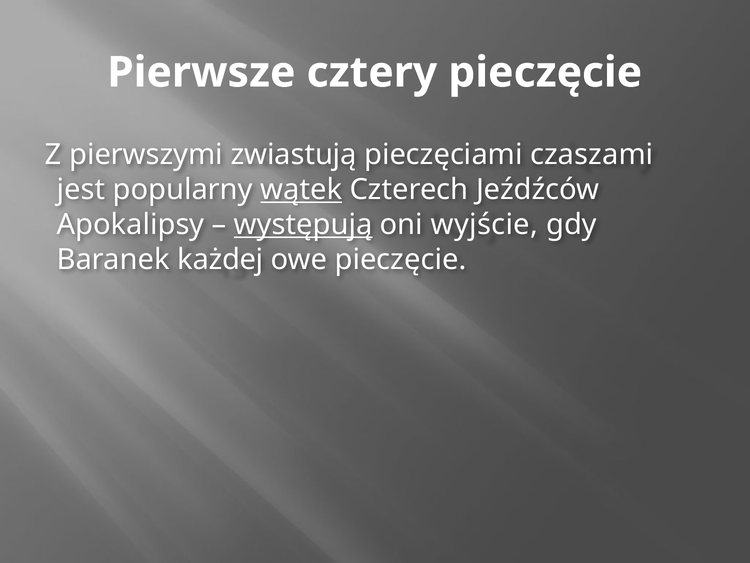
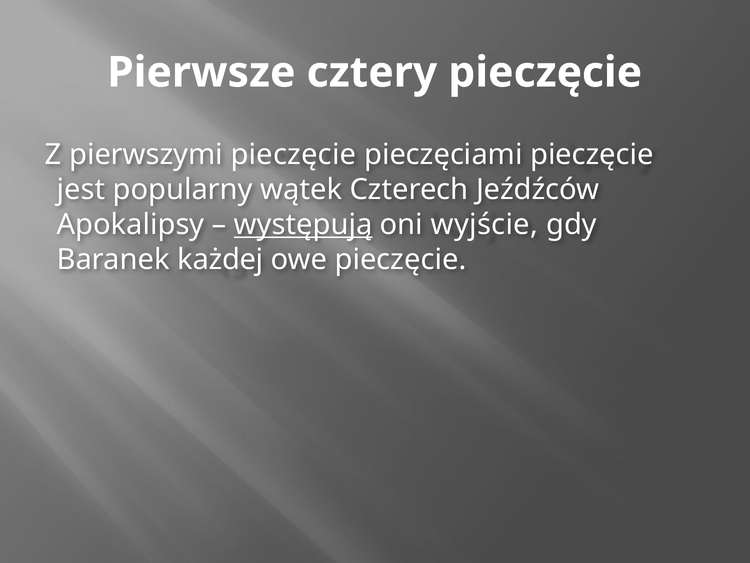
pierwszymi zwiastują: zwiastują -> pieczęcie
pieczęciami czaszami: czaszami -> pieczęcie
wątek underline: present -> none
